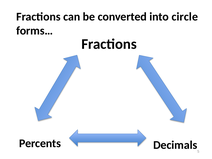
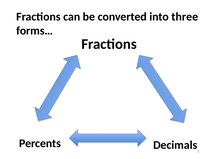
circle: circle -> three
